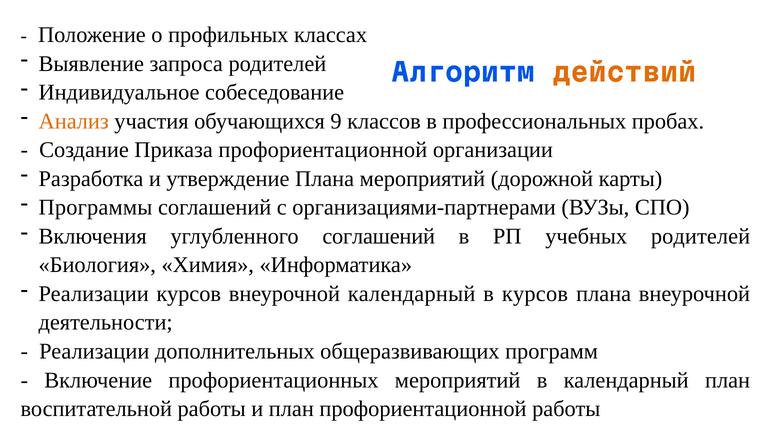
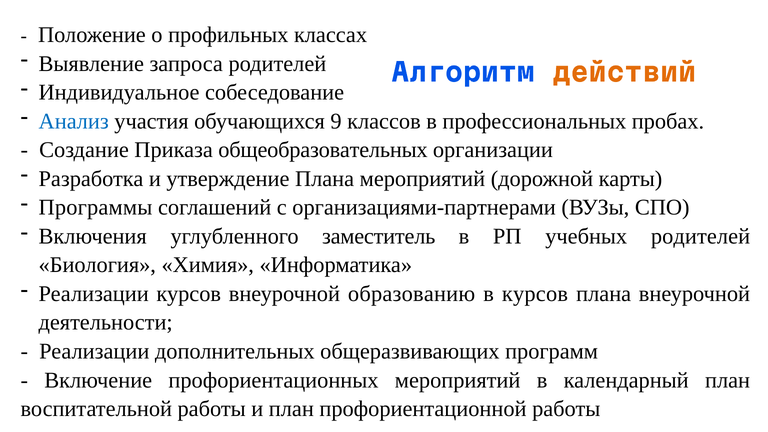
Анализ colour: orange -> blue
Приказа профориентационной: профориентационной -> общеобразовательных
углубленного соглашений: соглашений -> заместитель
внеурочной календарный: календарный -> образованию
